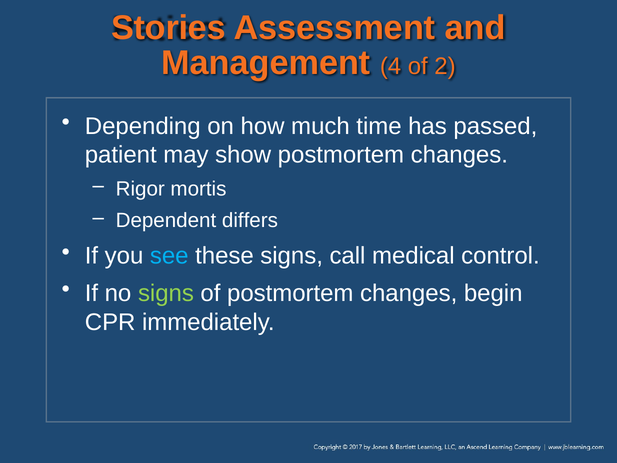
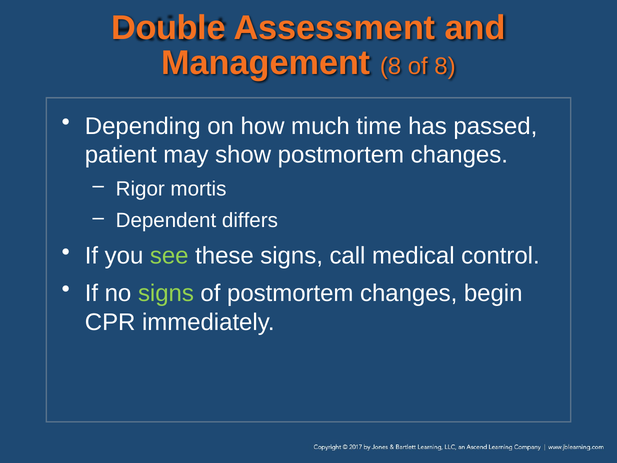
Stories: Stories -> Double
Management 4: 4 -> 8
of 2: 2 -> 8
see colour: light blue -> light green
